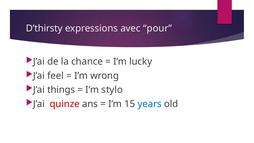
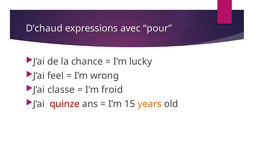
D’thirsty: D’thirsty -> D’chaud
things: things -> classe
stylo: stylo -> froid
years colour: blue -> orange
